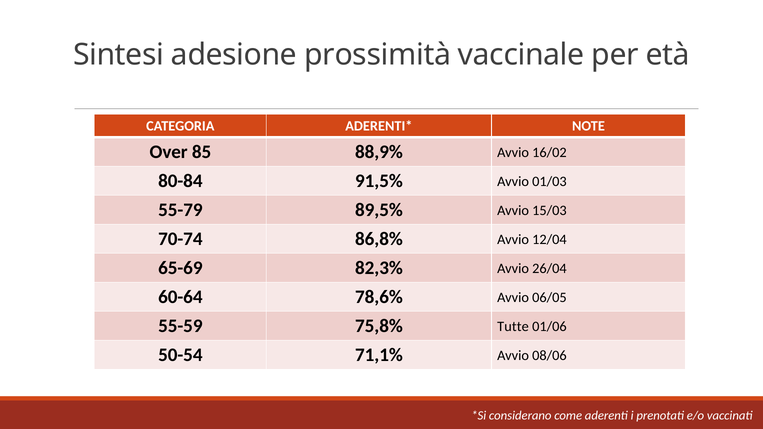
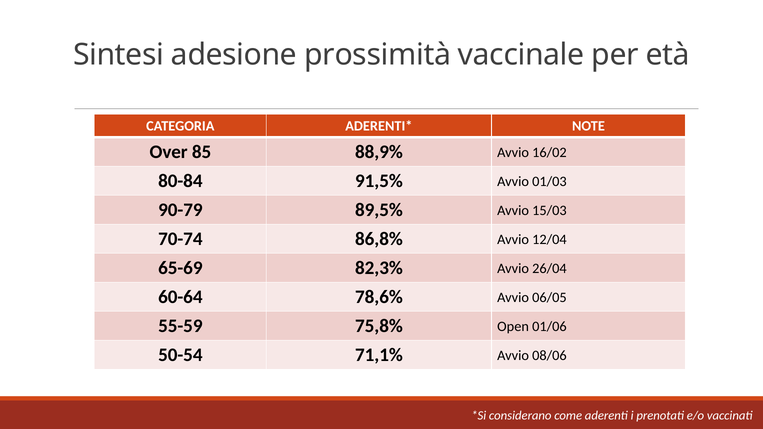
55-79: 55-79 -> 90-79
Tutte: Tutte -> Open
